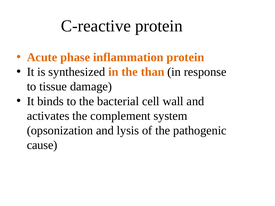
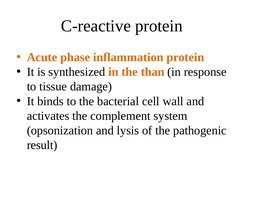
cause: cause -> result
